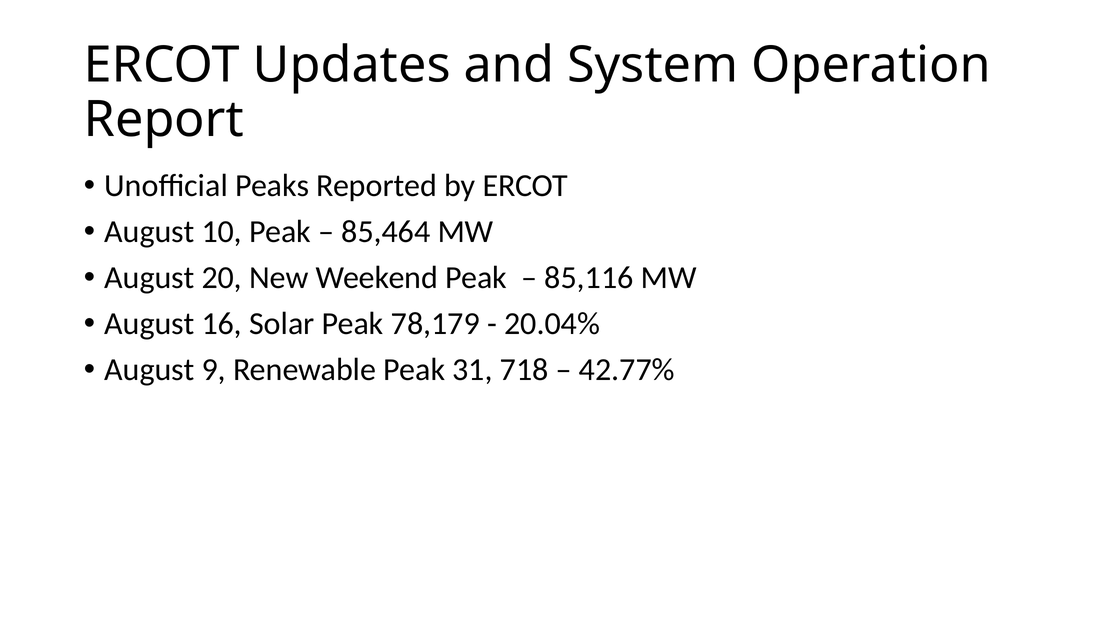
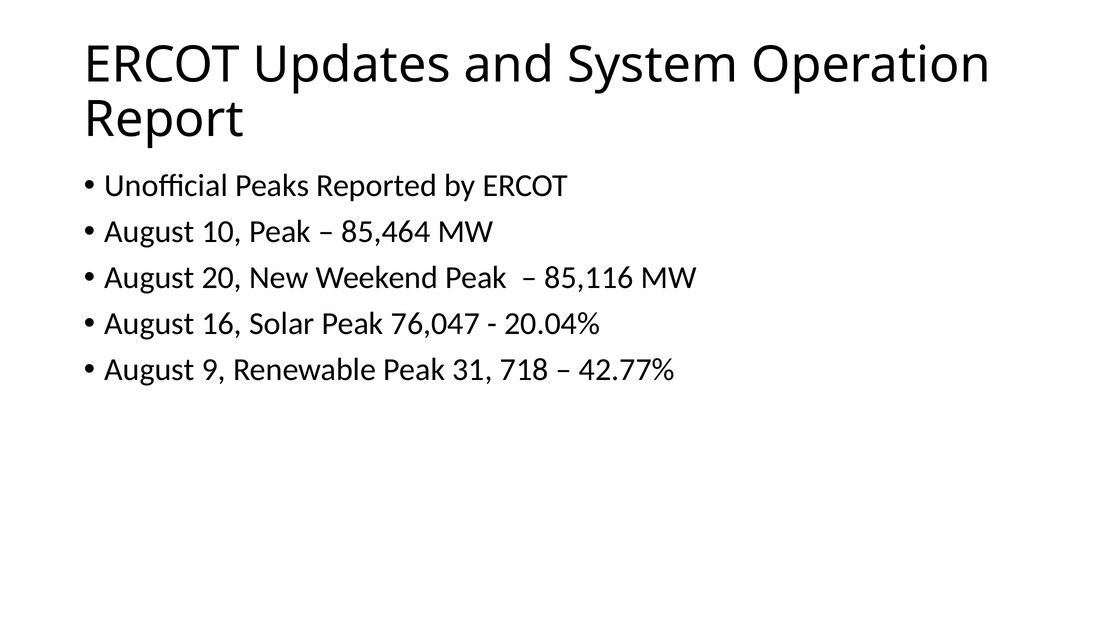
78,179: 78,179 -> 76,047
